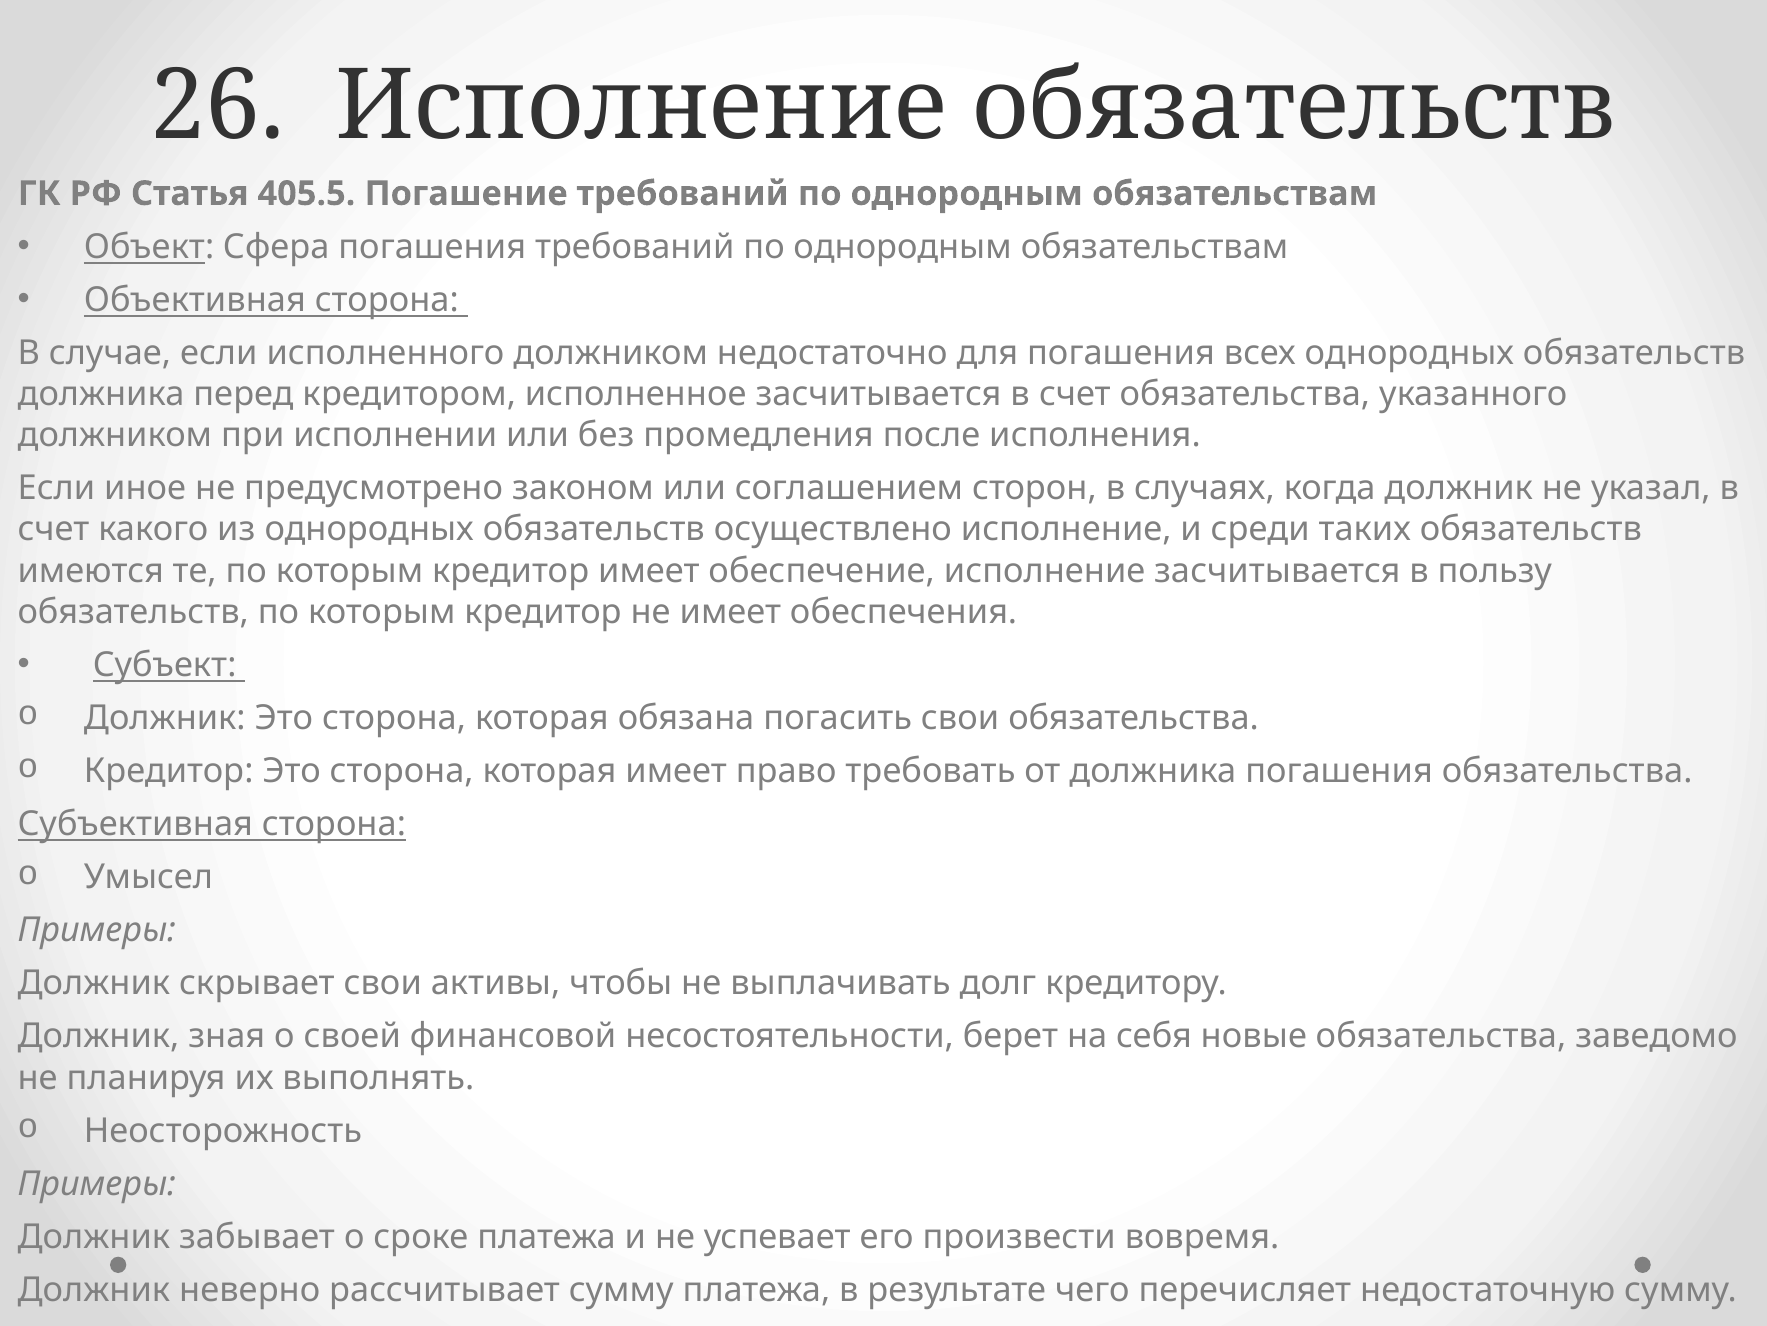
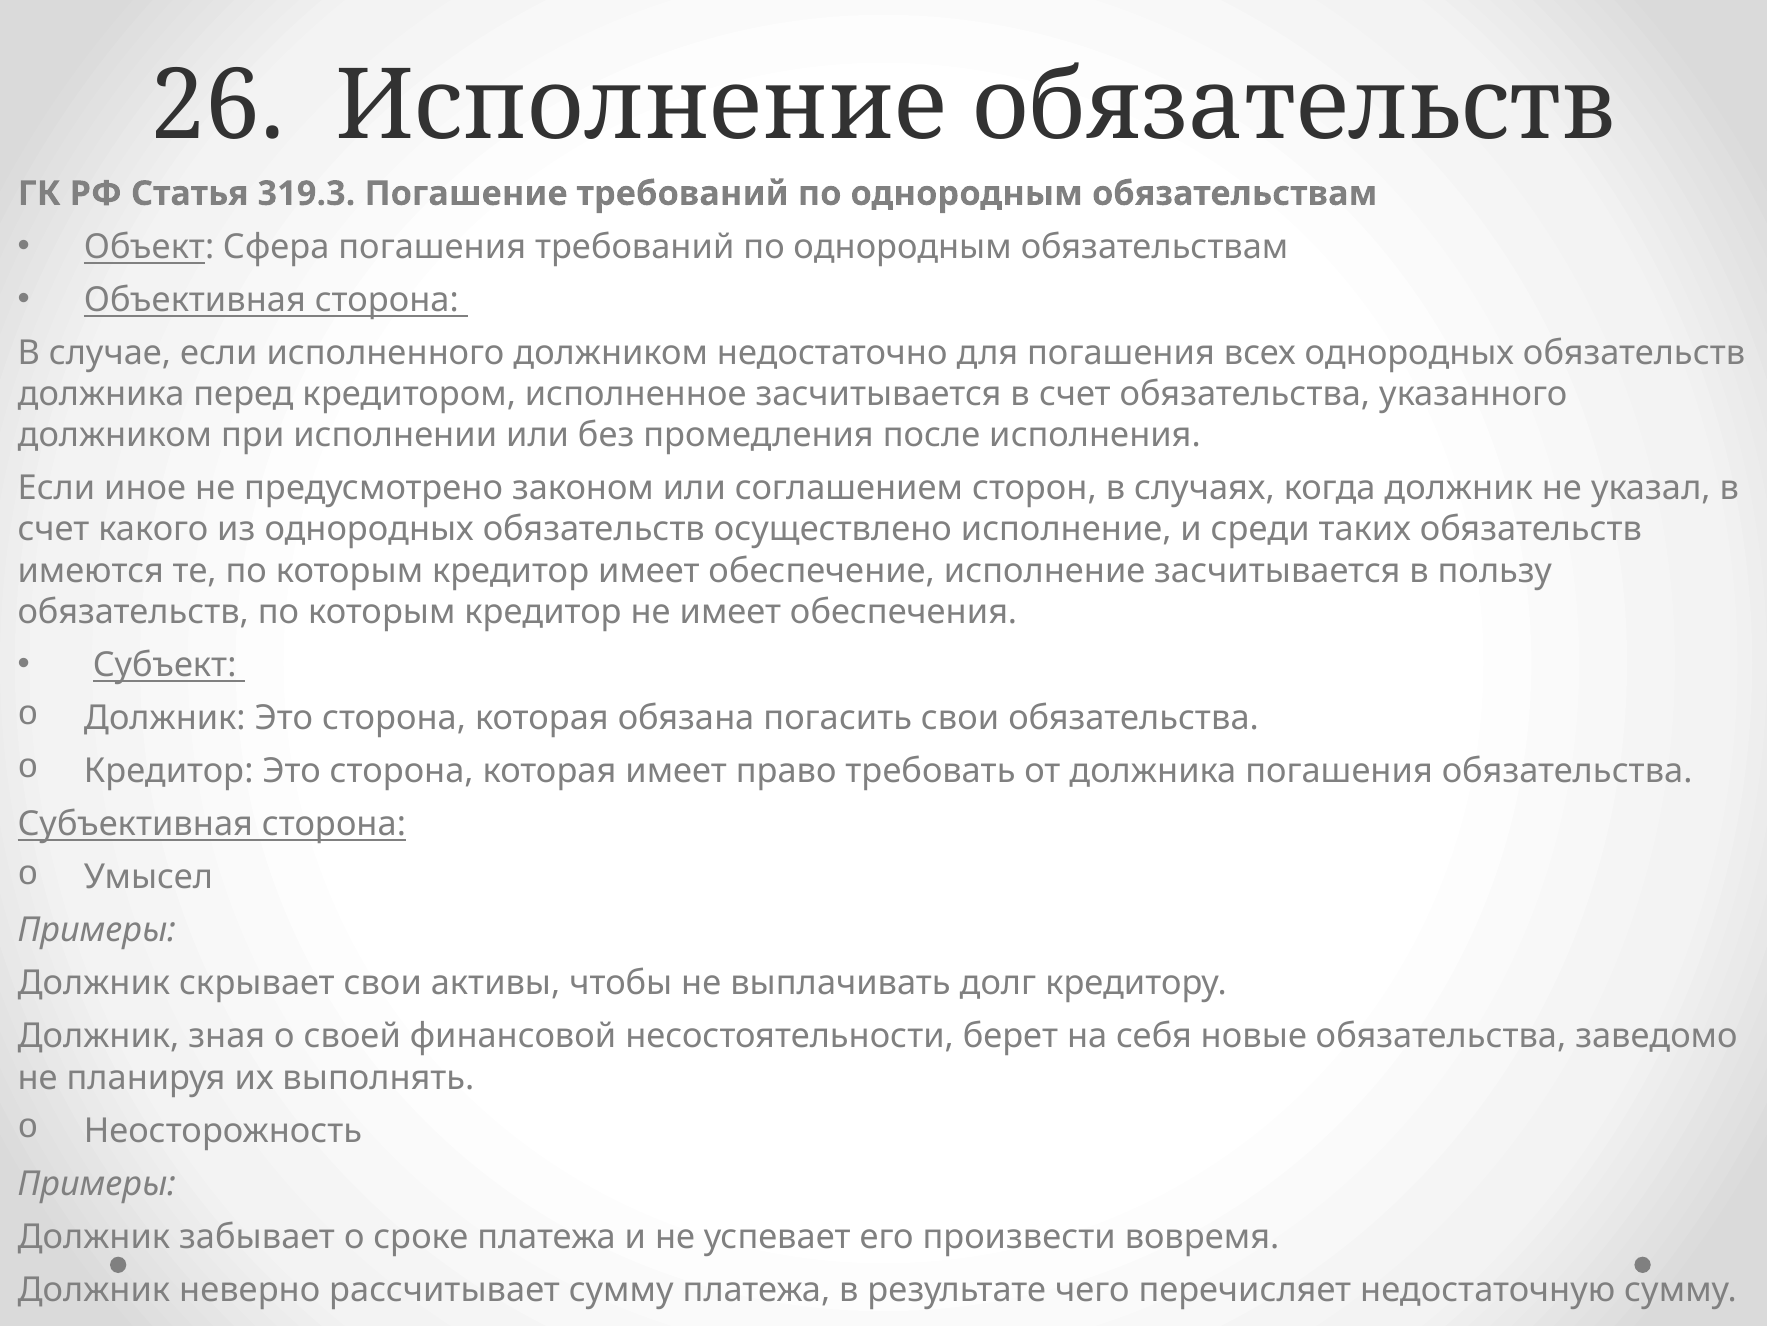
405.5: 405.5 -> 319.3
